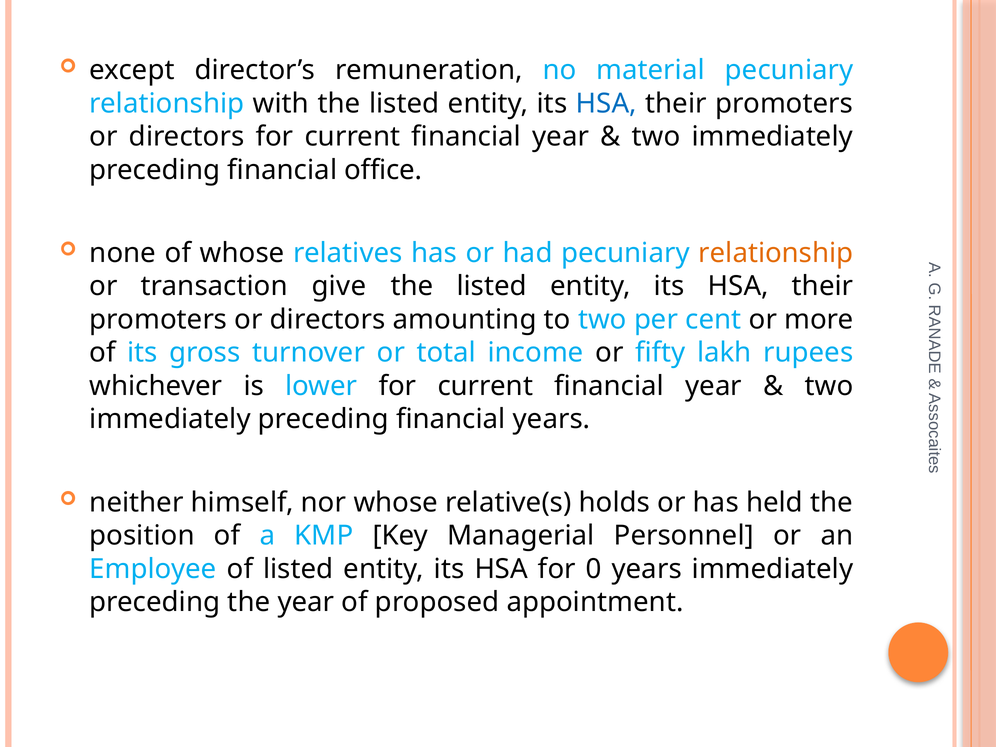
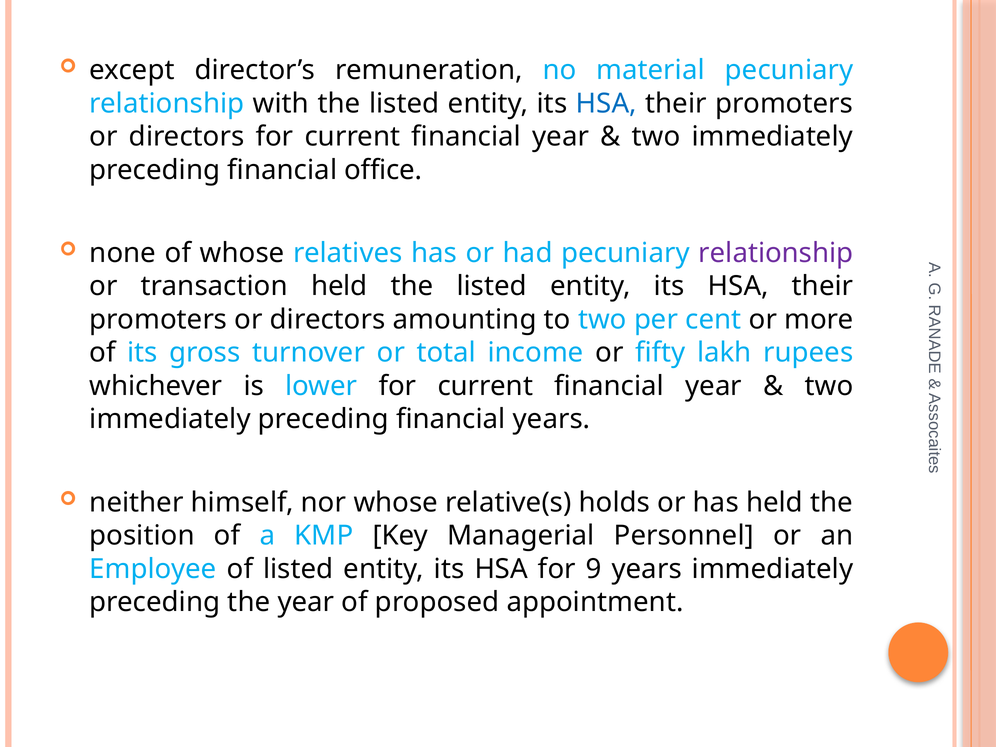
relationship at (776, 253) colour: orange -> purple
transaction give: give -> held
0: 0 -> 9
